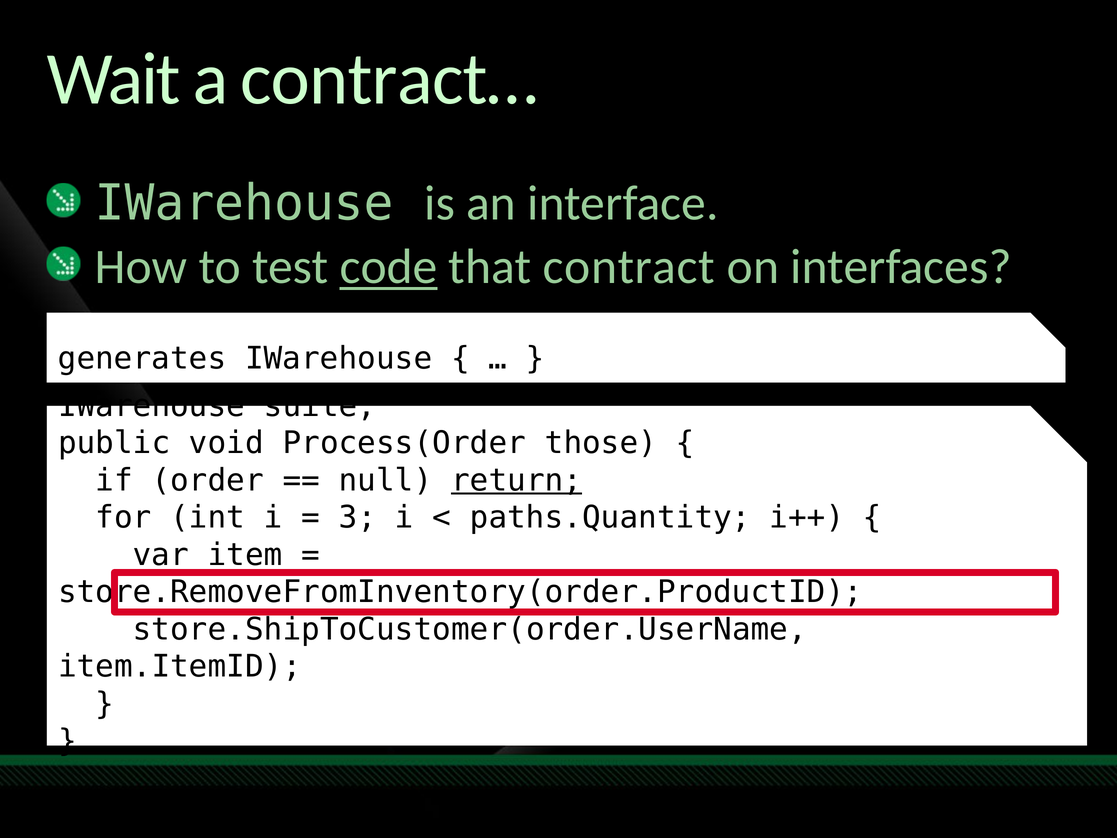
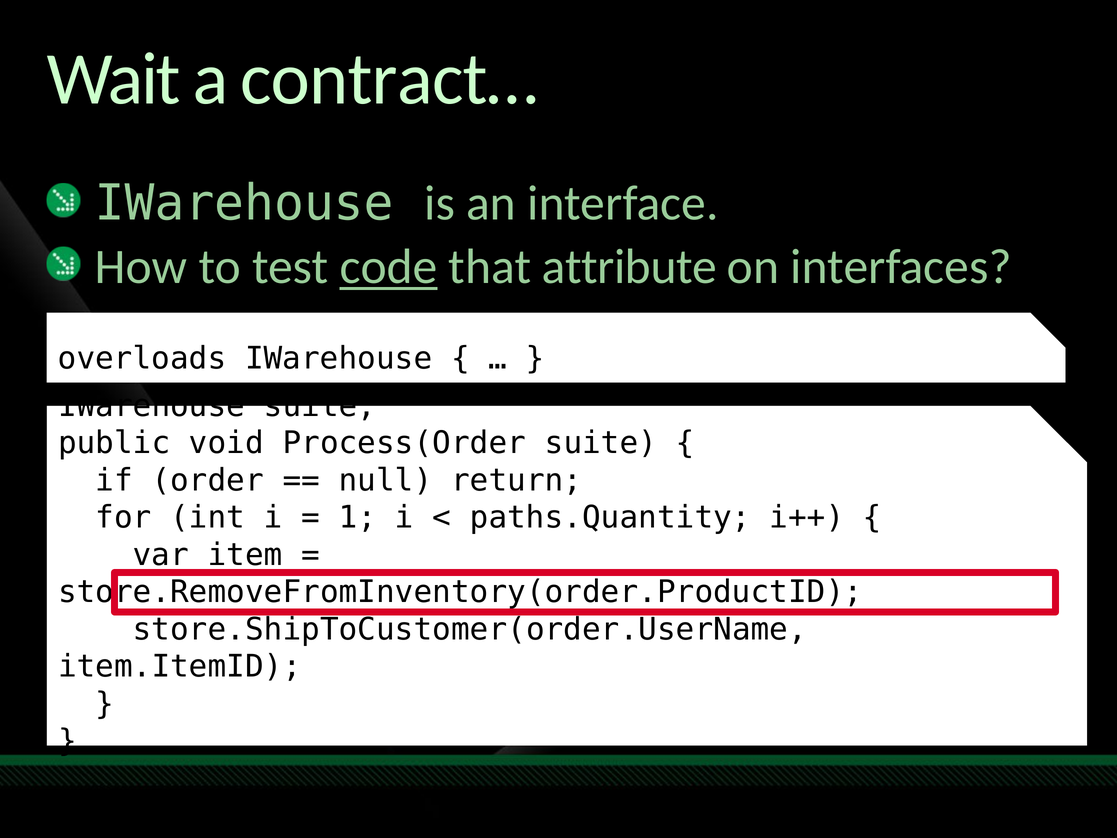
contract: contract -> attribute
generates: generates -> overloads
Process(Order those: those -> suite
return underline: present -> none
3: 3 -> 1
